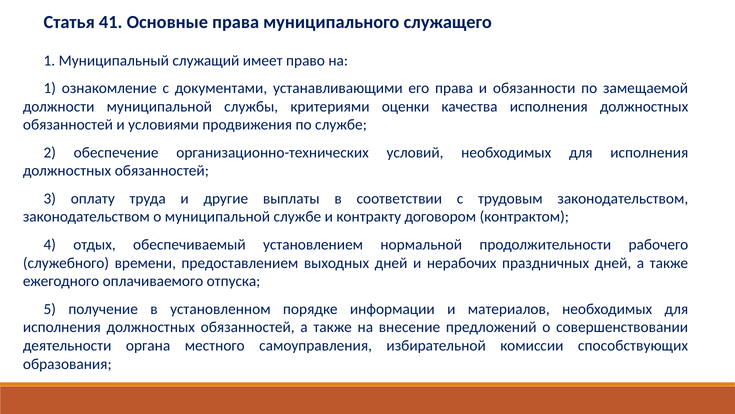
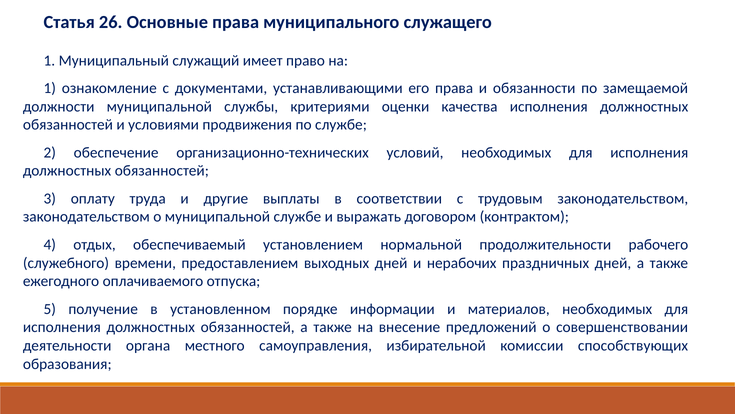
41: 41 -> 26
контракту: контракту -> выражать
